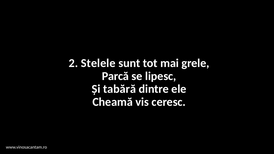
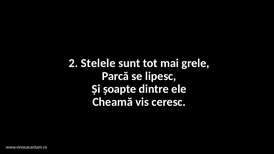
tabără: tabără -> șoapte
